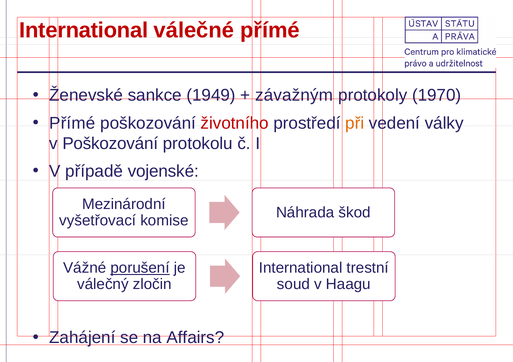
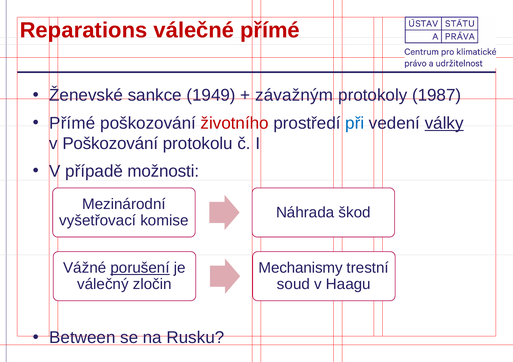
International at (84, 30): International -> Reparations
1970: 1970 -> 1987
při colour: orange -> blue
války underline: none -> present
vojenské: vojenské -> možnosti
International at (301, 268): International -> Mechanismy
Zahájení: Zahájení -> Between
Affairs: Affairs -> Rusku
